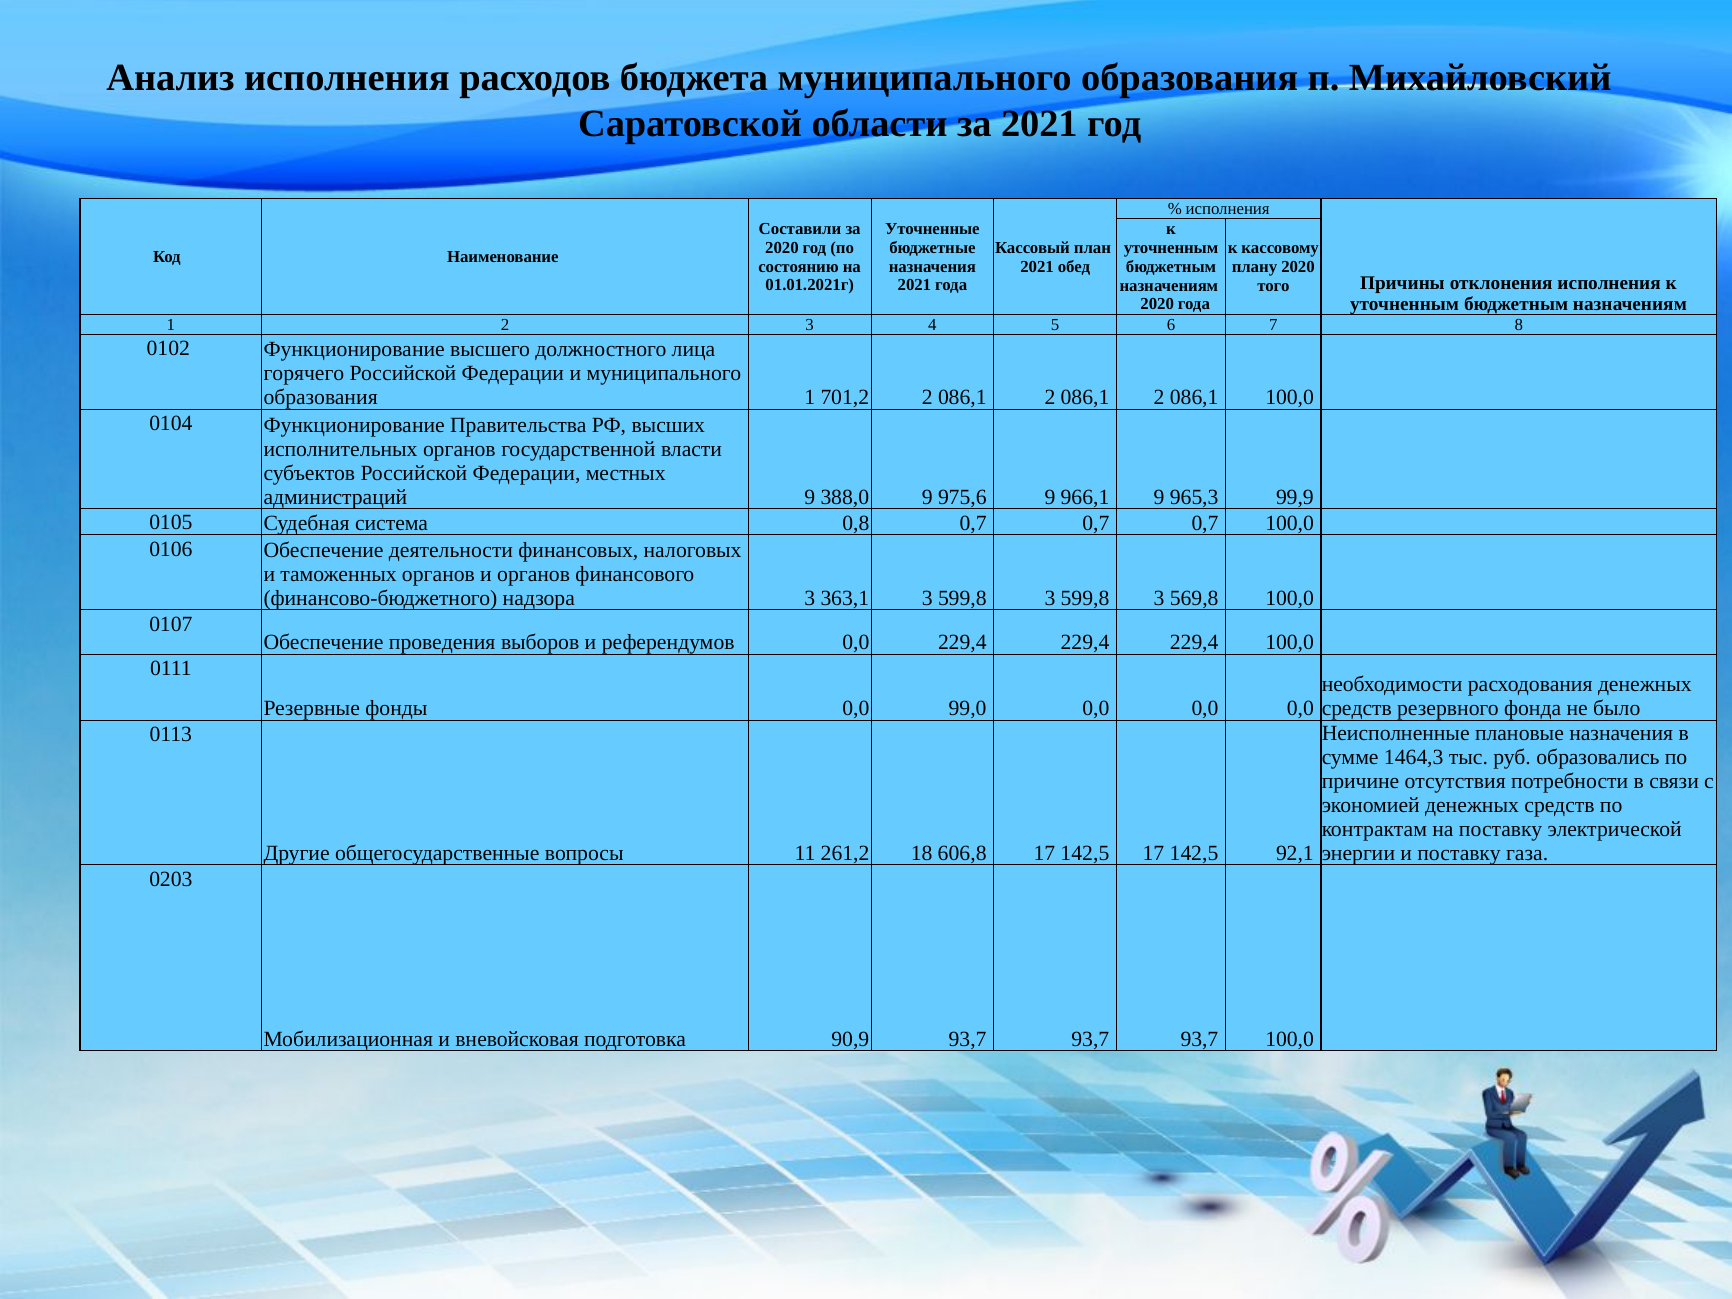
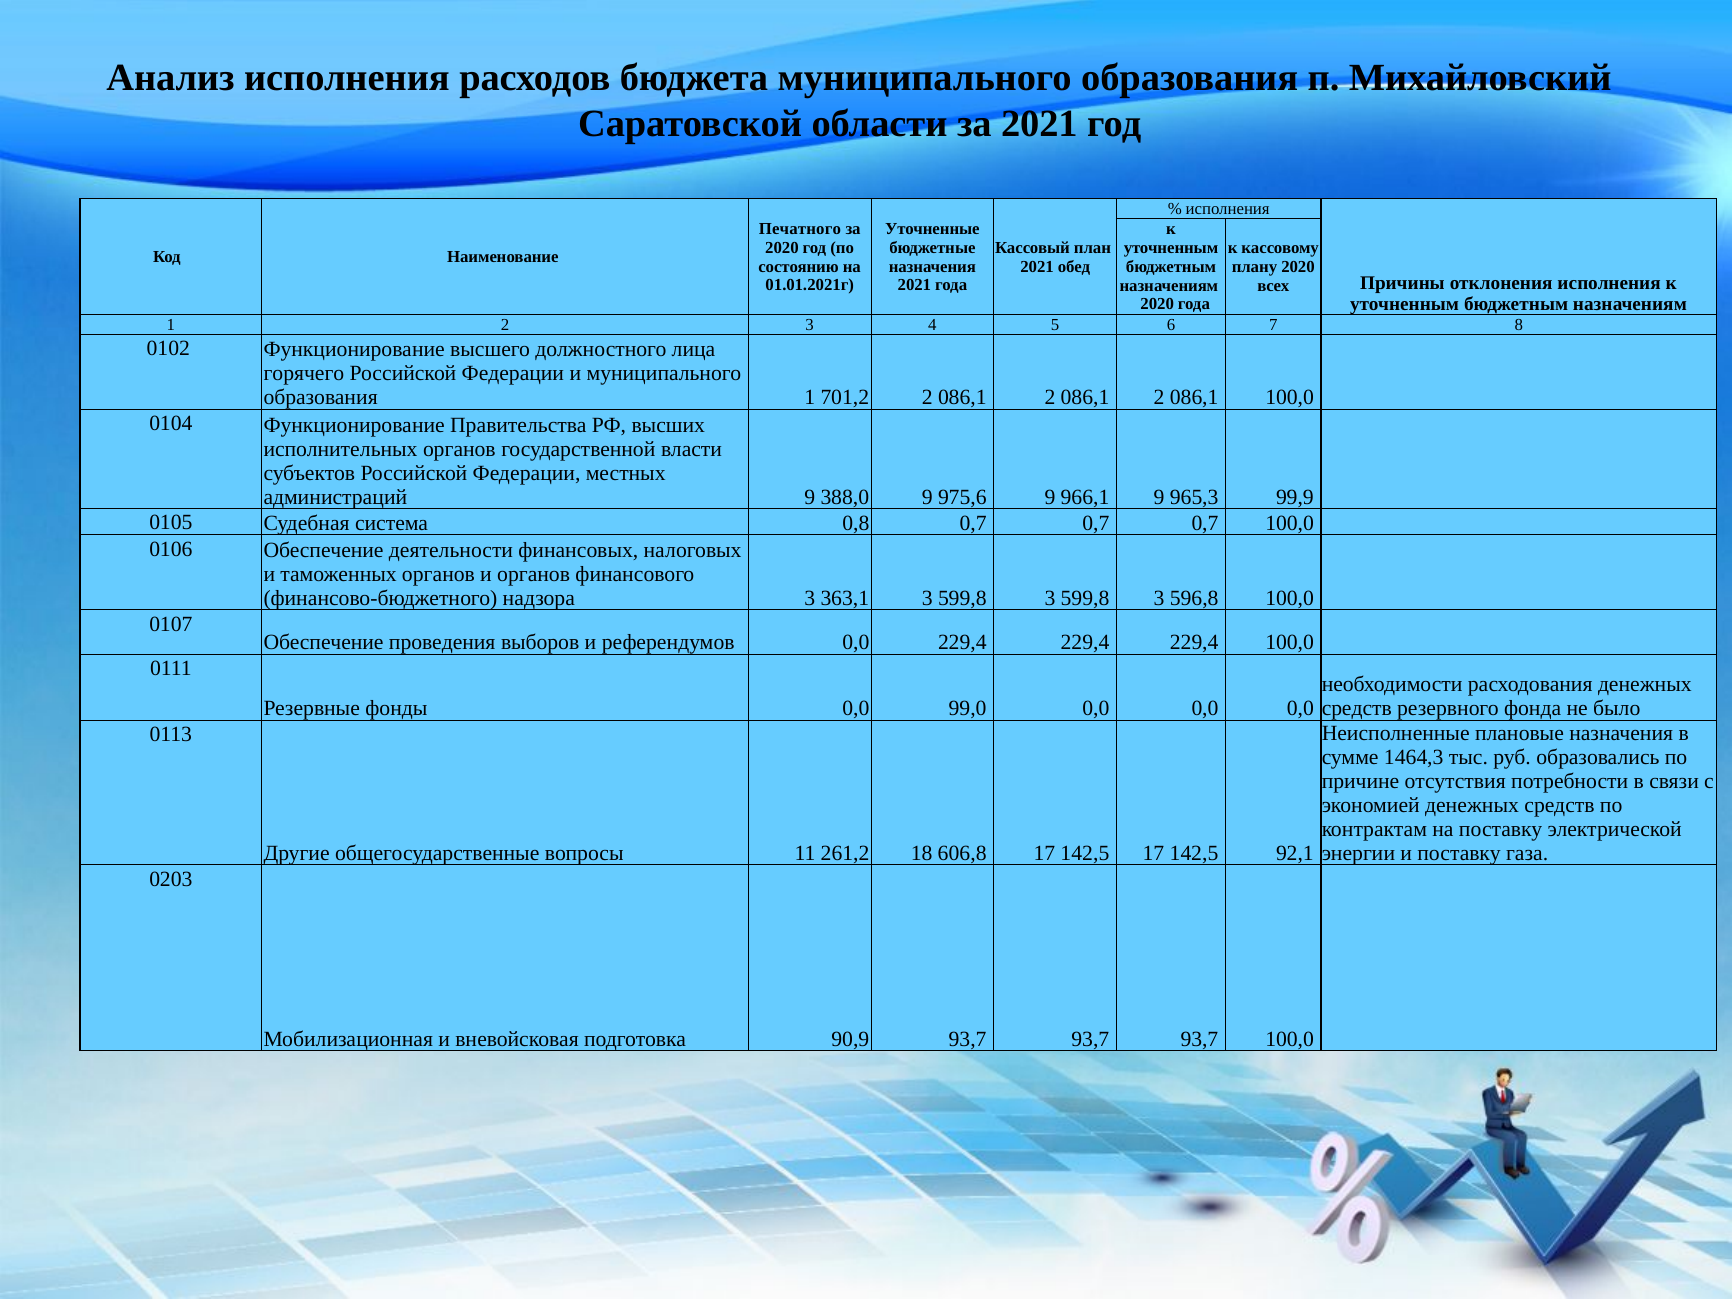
Составили: Составили -> Печатного
того: того -> всех
569,8: 569,8 -> 596,8
